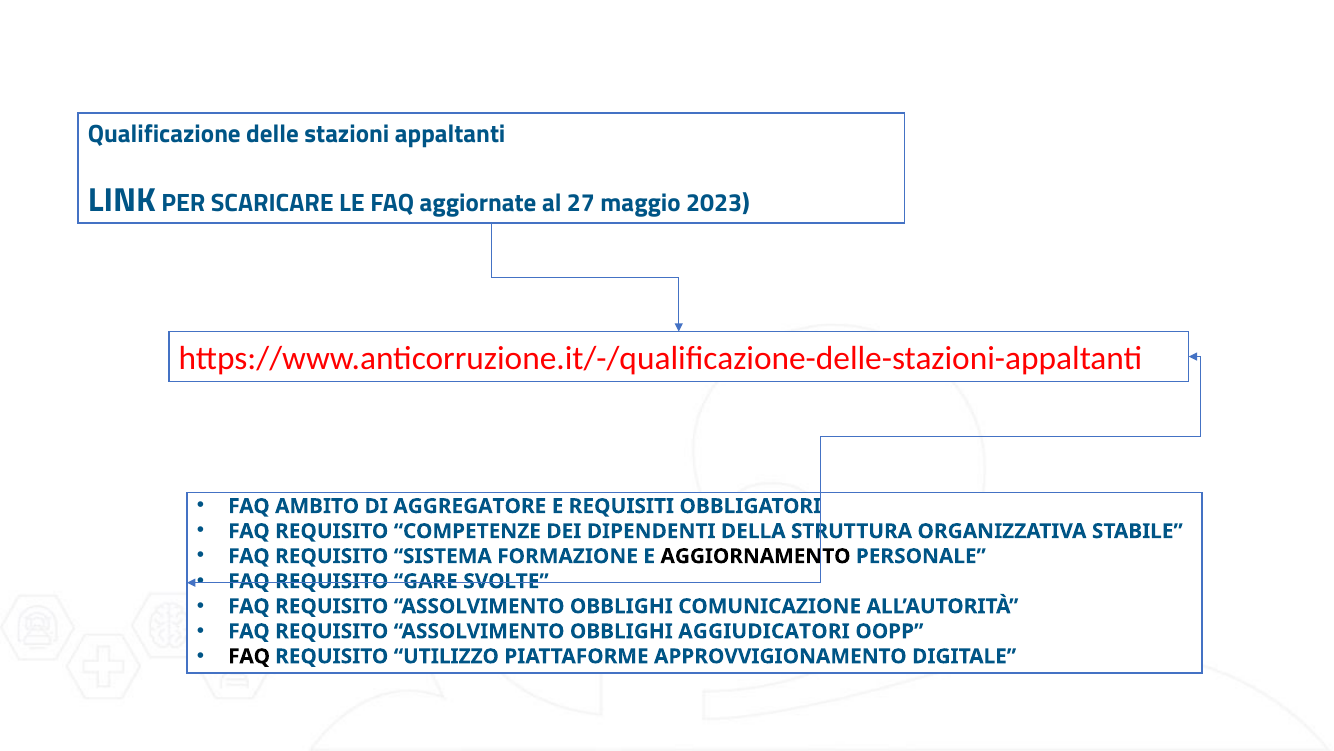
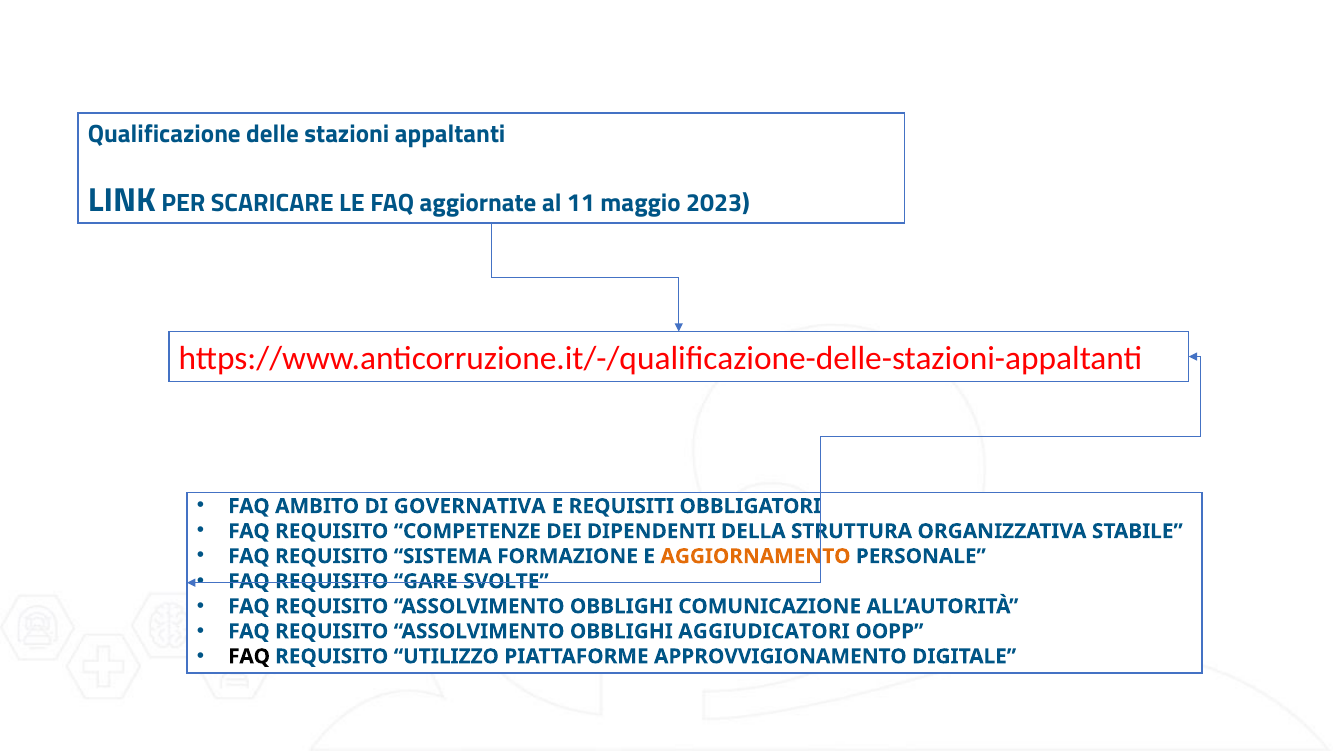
27: 27 -> 11
AGGREGATORE: AGGREGATORE -> GOVERNATIVA
AGGIORNAMENTO colour: black -> orange
